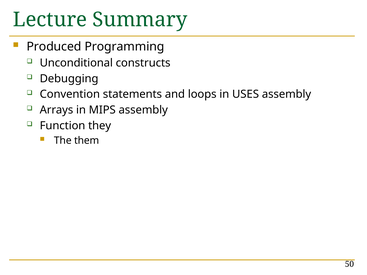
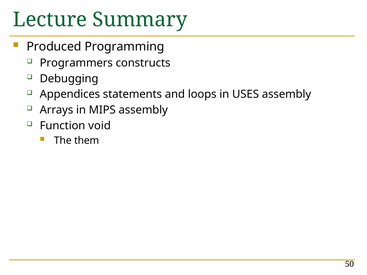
Unconditional: Unconditional -> Programmers
Convention: Convention -> Appendices
they: they -> void
